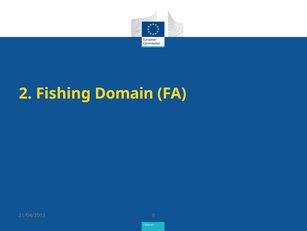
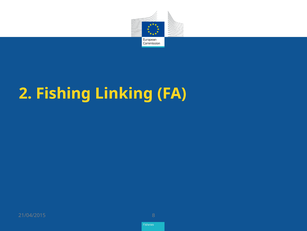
Domain: Domain -> Linking
